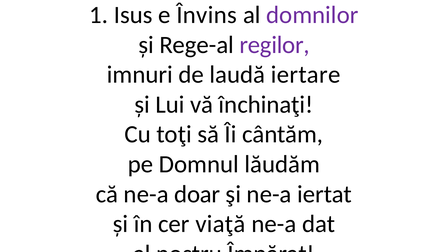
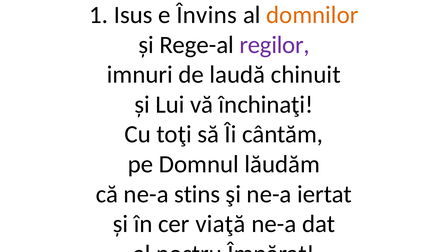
domnilor colour: purple -> orange
iertare: iertare -> chinuit
doar: doar -> stins
